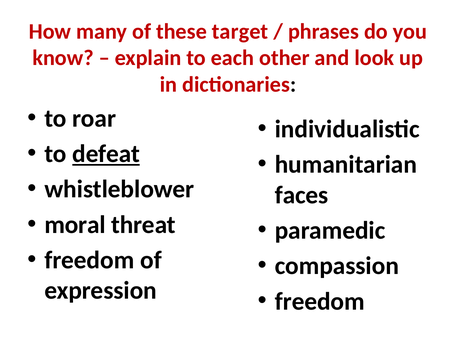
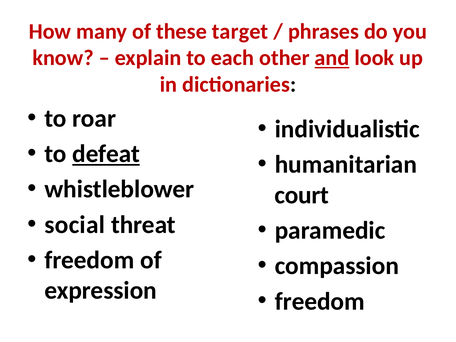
and underline: none -> present
faces: faces -> court
moral: moral -> social
